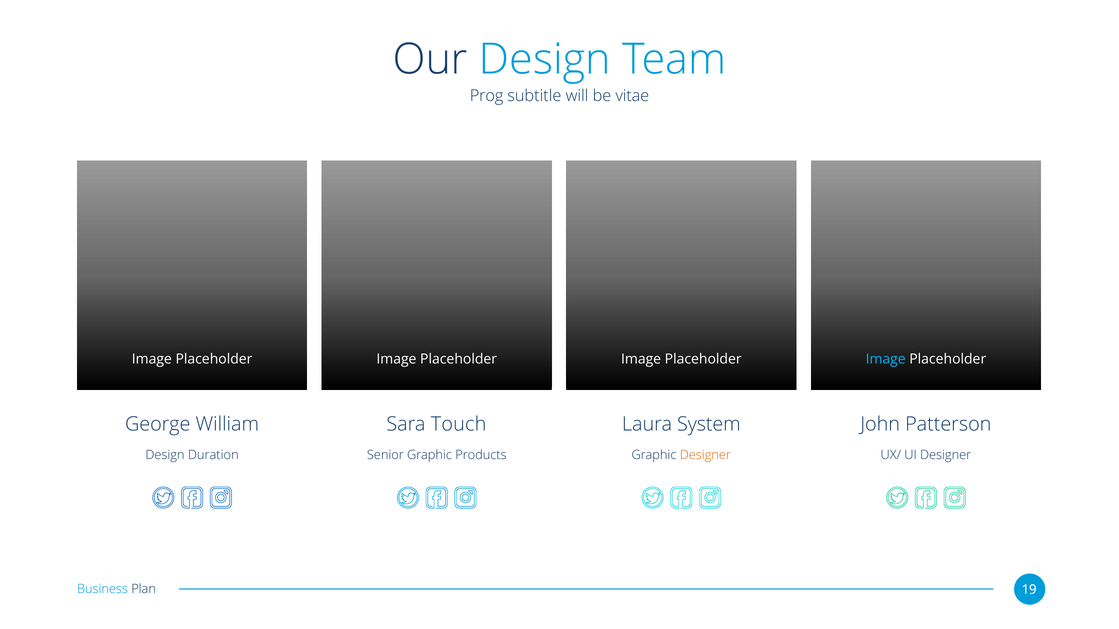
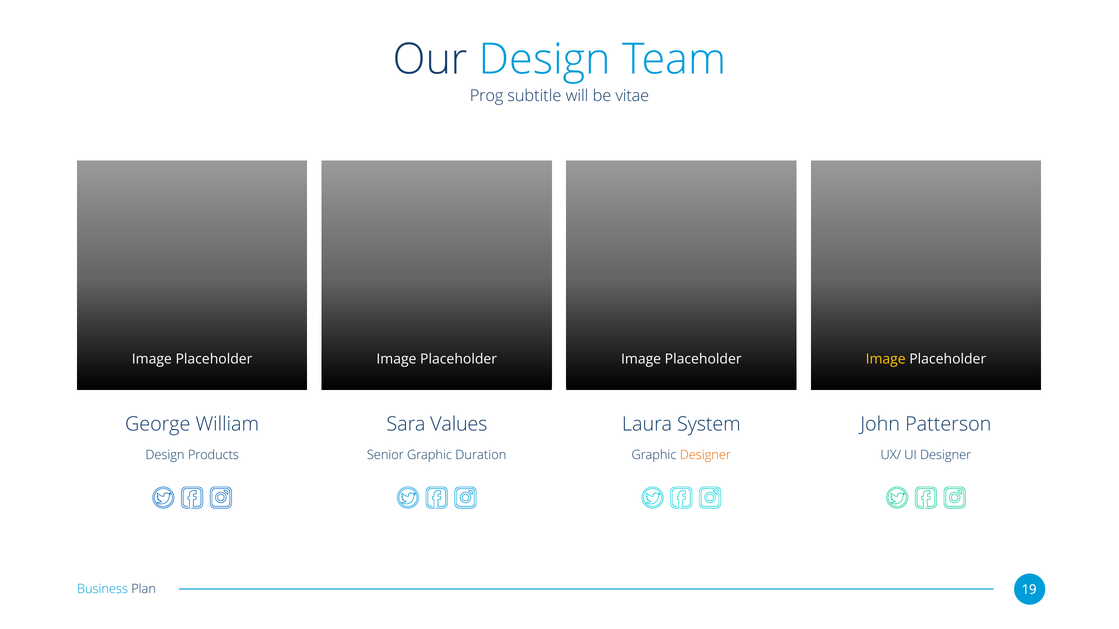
Image at (886, 360) colour: light blue -> yellow
Touch: Touch -> Values
Duration: Duration -> Products
Products: Products -> Duration
